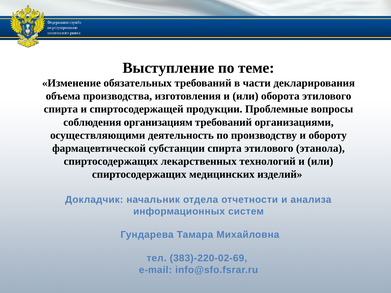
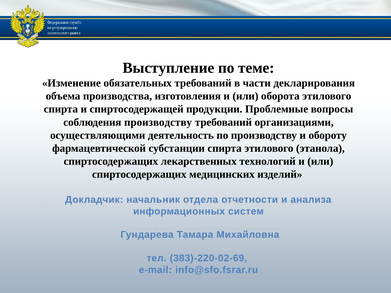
соблюдения организациям: организациям -> производству
